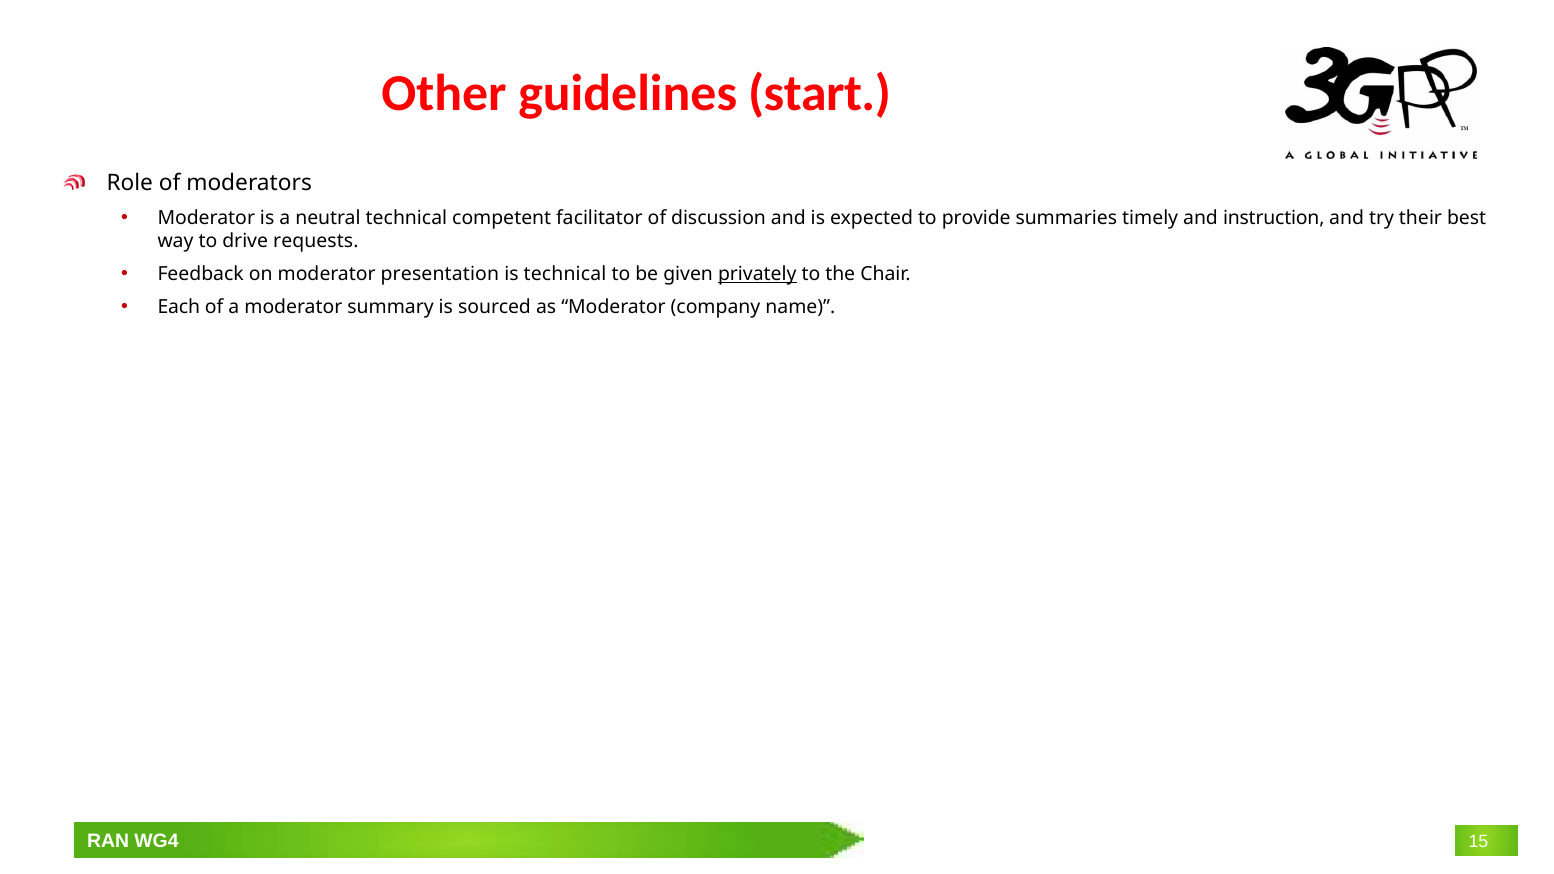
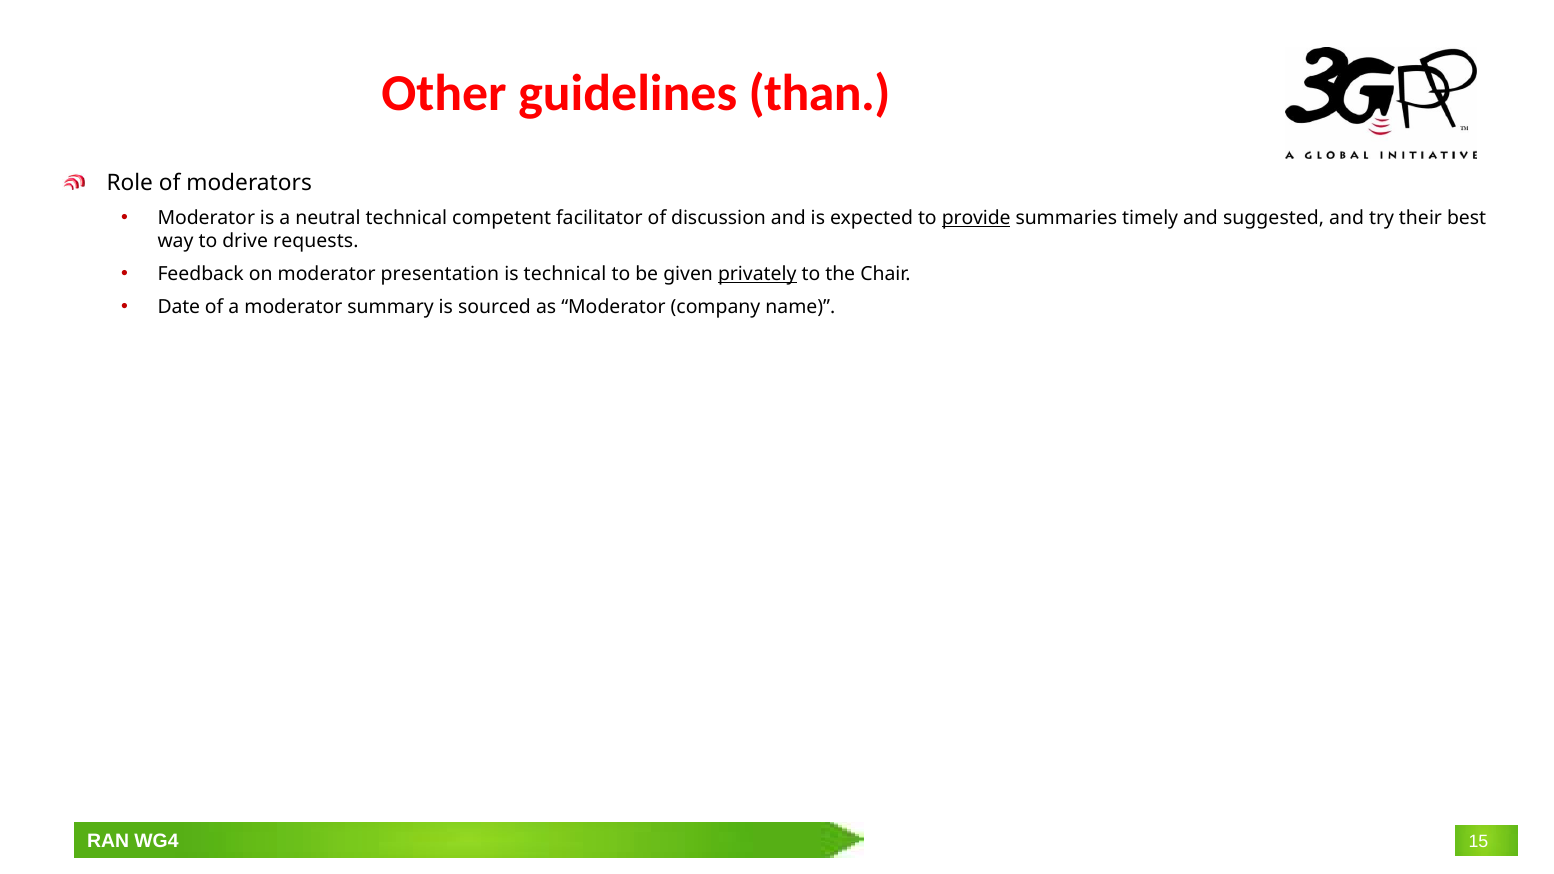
start: start -> than
provide underline: none -> present
instruction: instruction -> suggested
Each: Each -> Date
